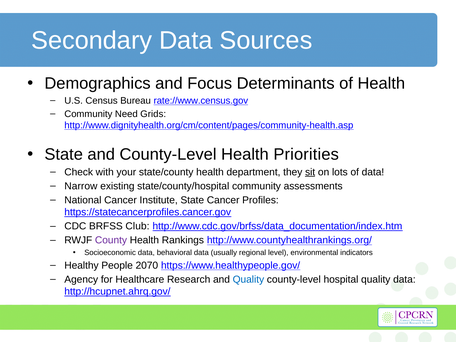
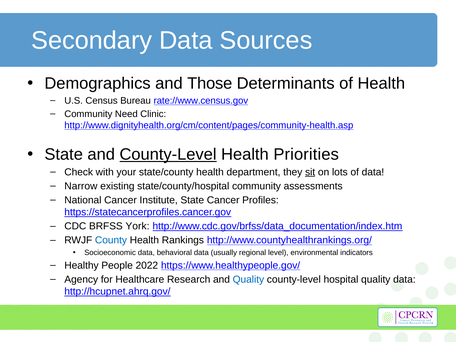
Focus: Focus -> Those
Grids: Grids -> Clinic
County-Level at (168, 154) underline: none -> present
Club: Club -> York
County colour: purple -> blue
2070: 2070 -> 2022
